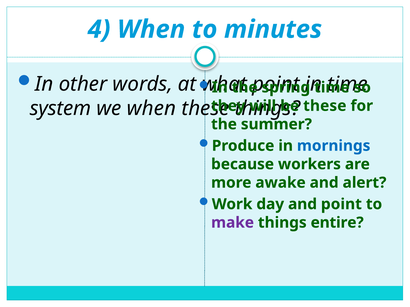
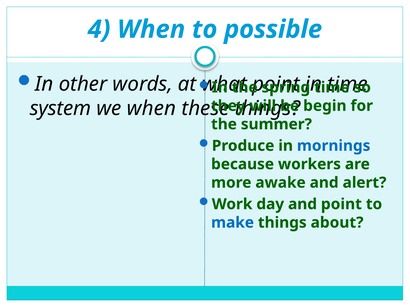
minutes: minutes -> possible
these at (325, 106): these -> begin
make colour: purple -> blue
entire: entire -> about
